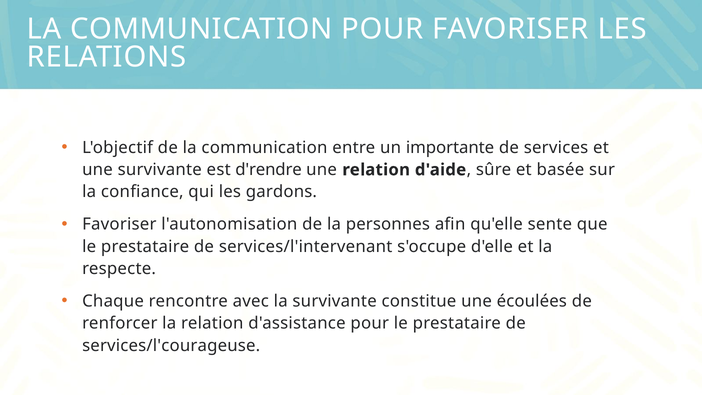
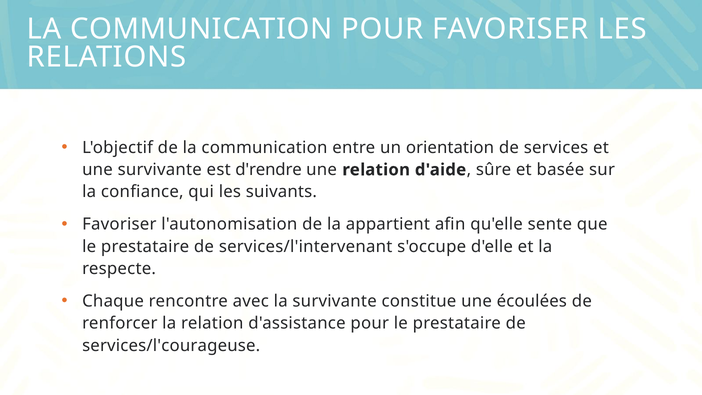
importante: importante -> orientation
gardons: gardons -> suivants
personnes: personnes -> appartient
